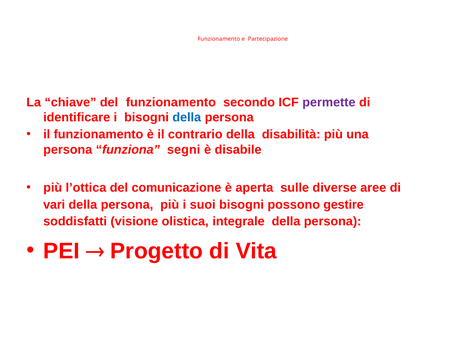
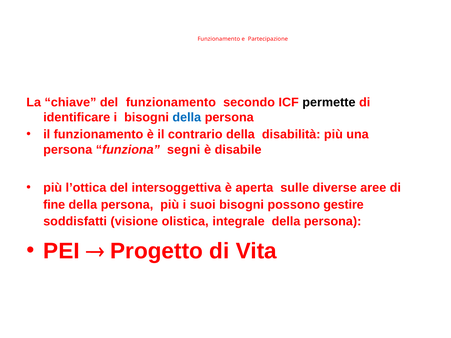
permette colour: purple -> black
comunicazione: comunicazione -> intersoggettiva
vari: vari -> fine
